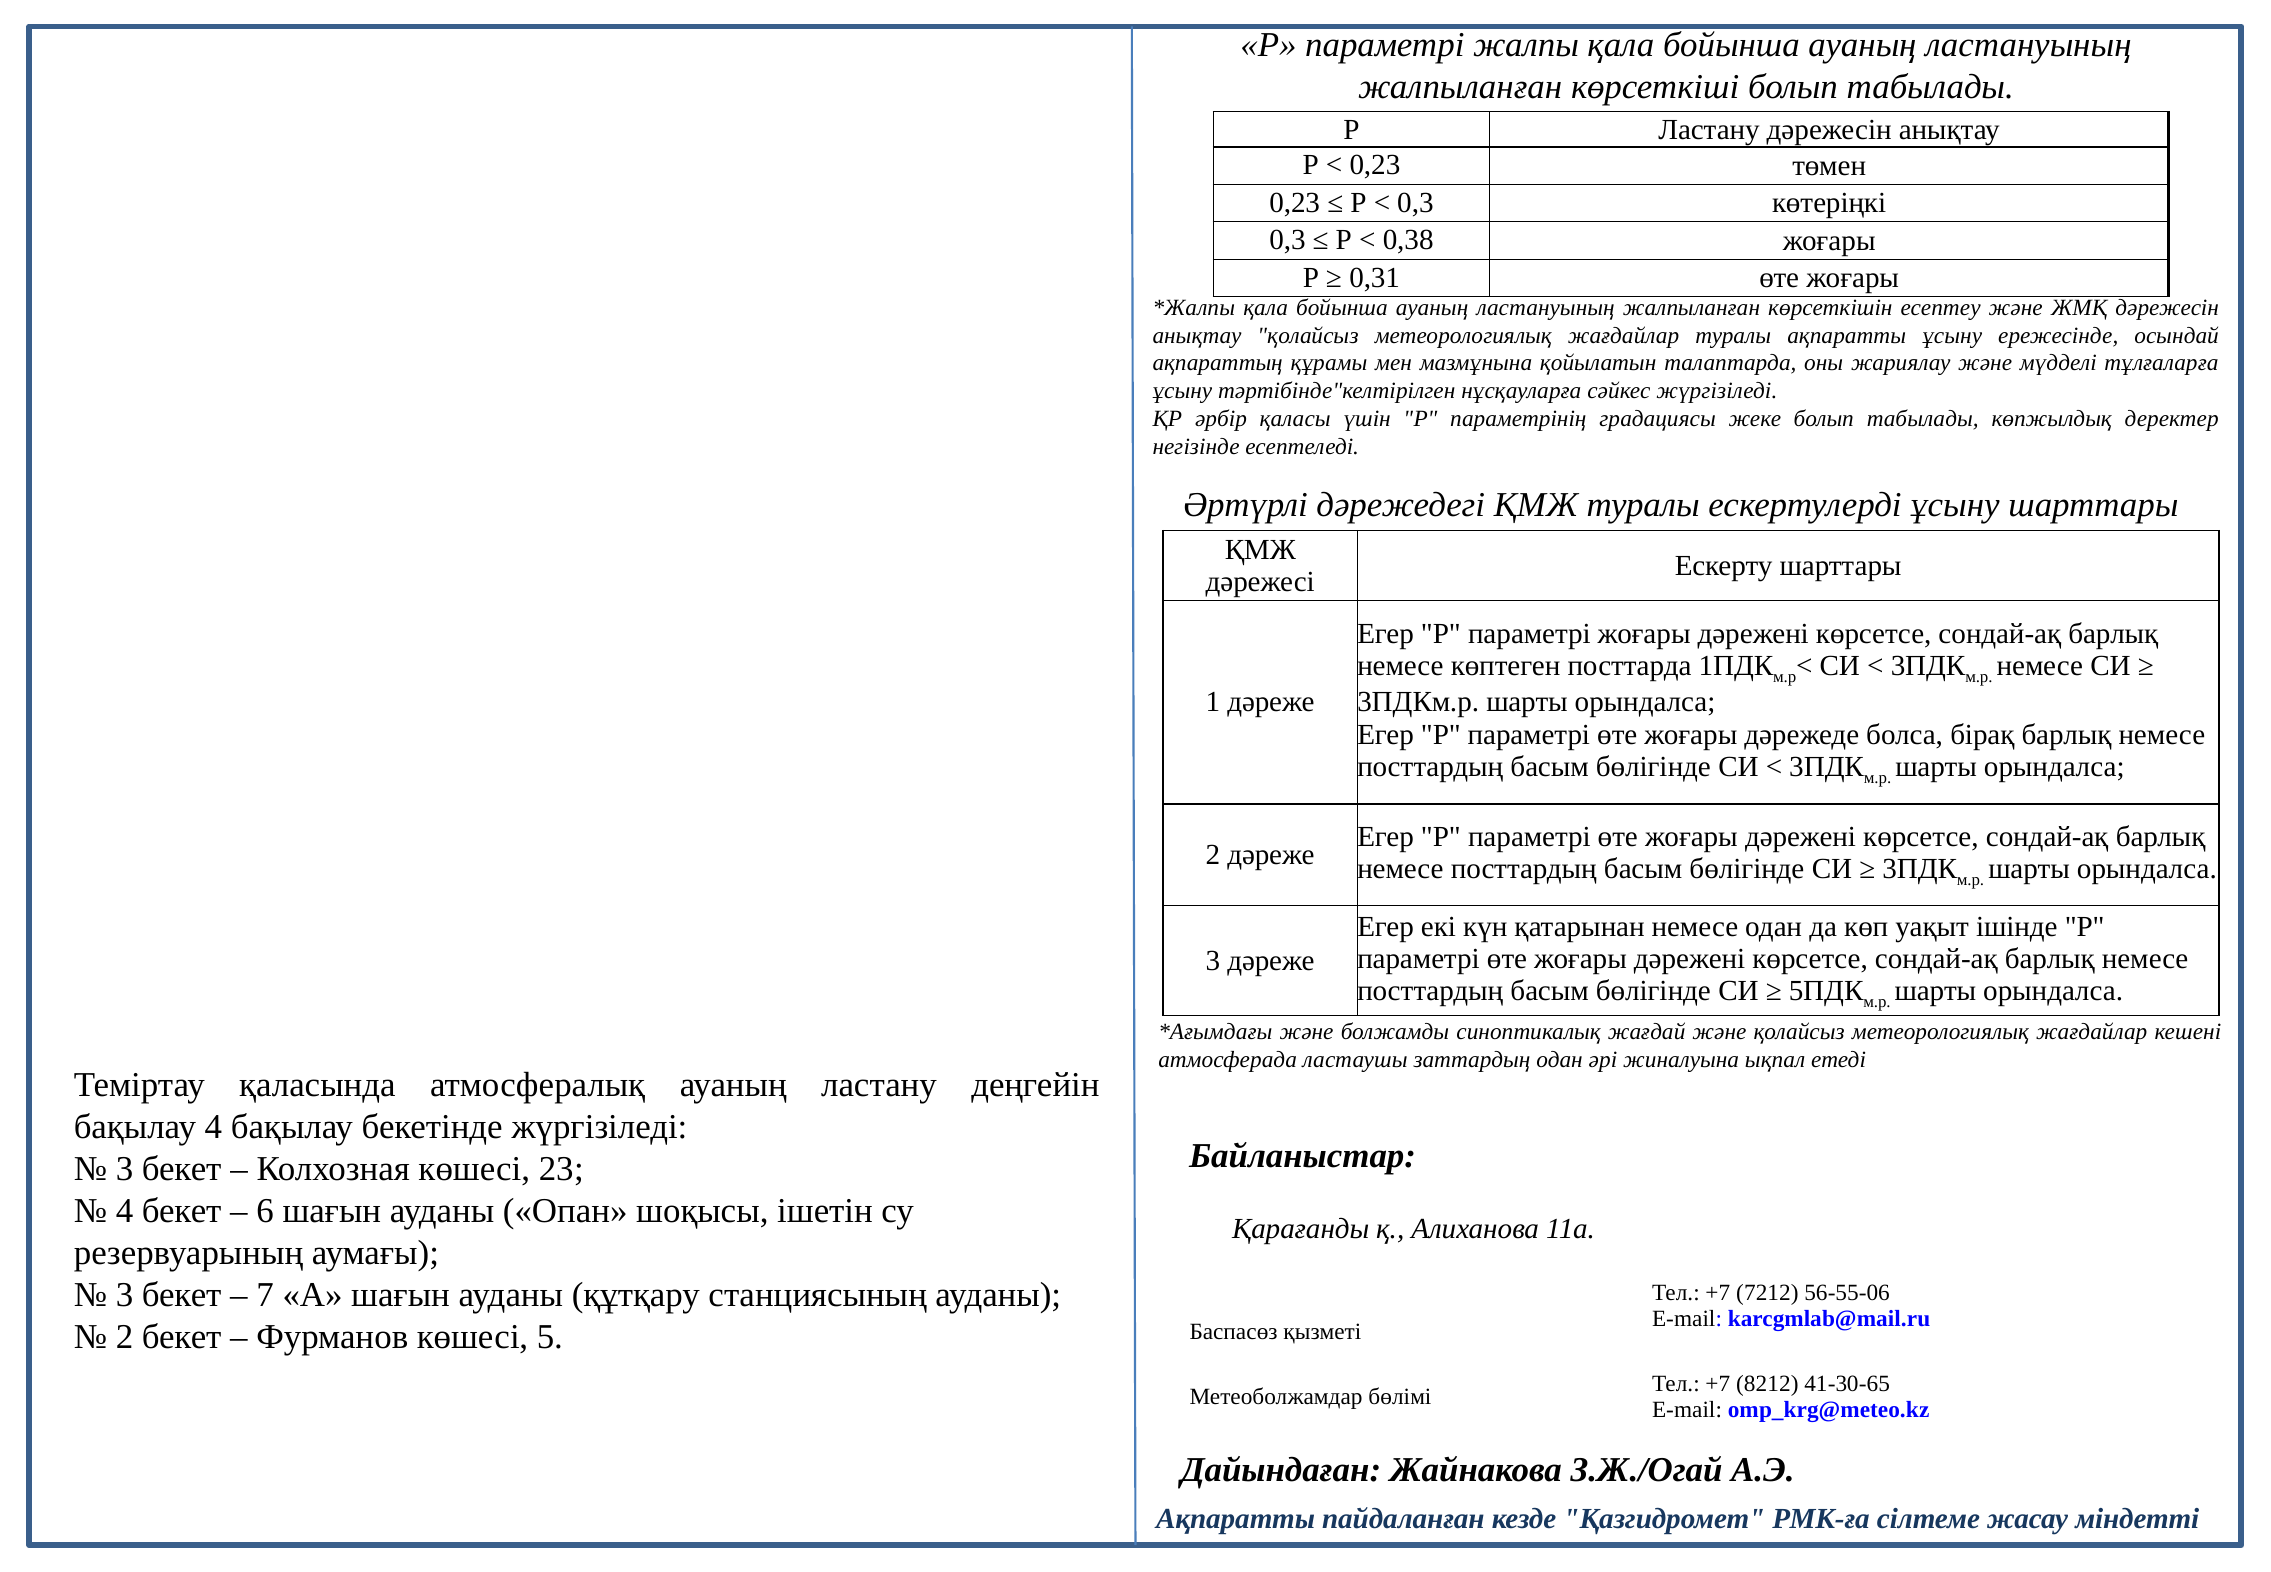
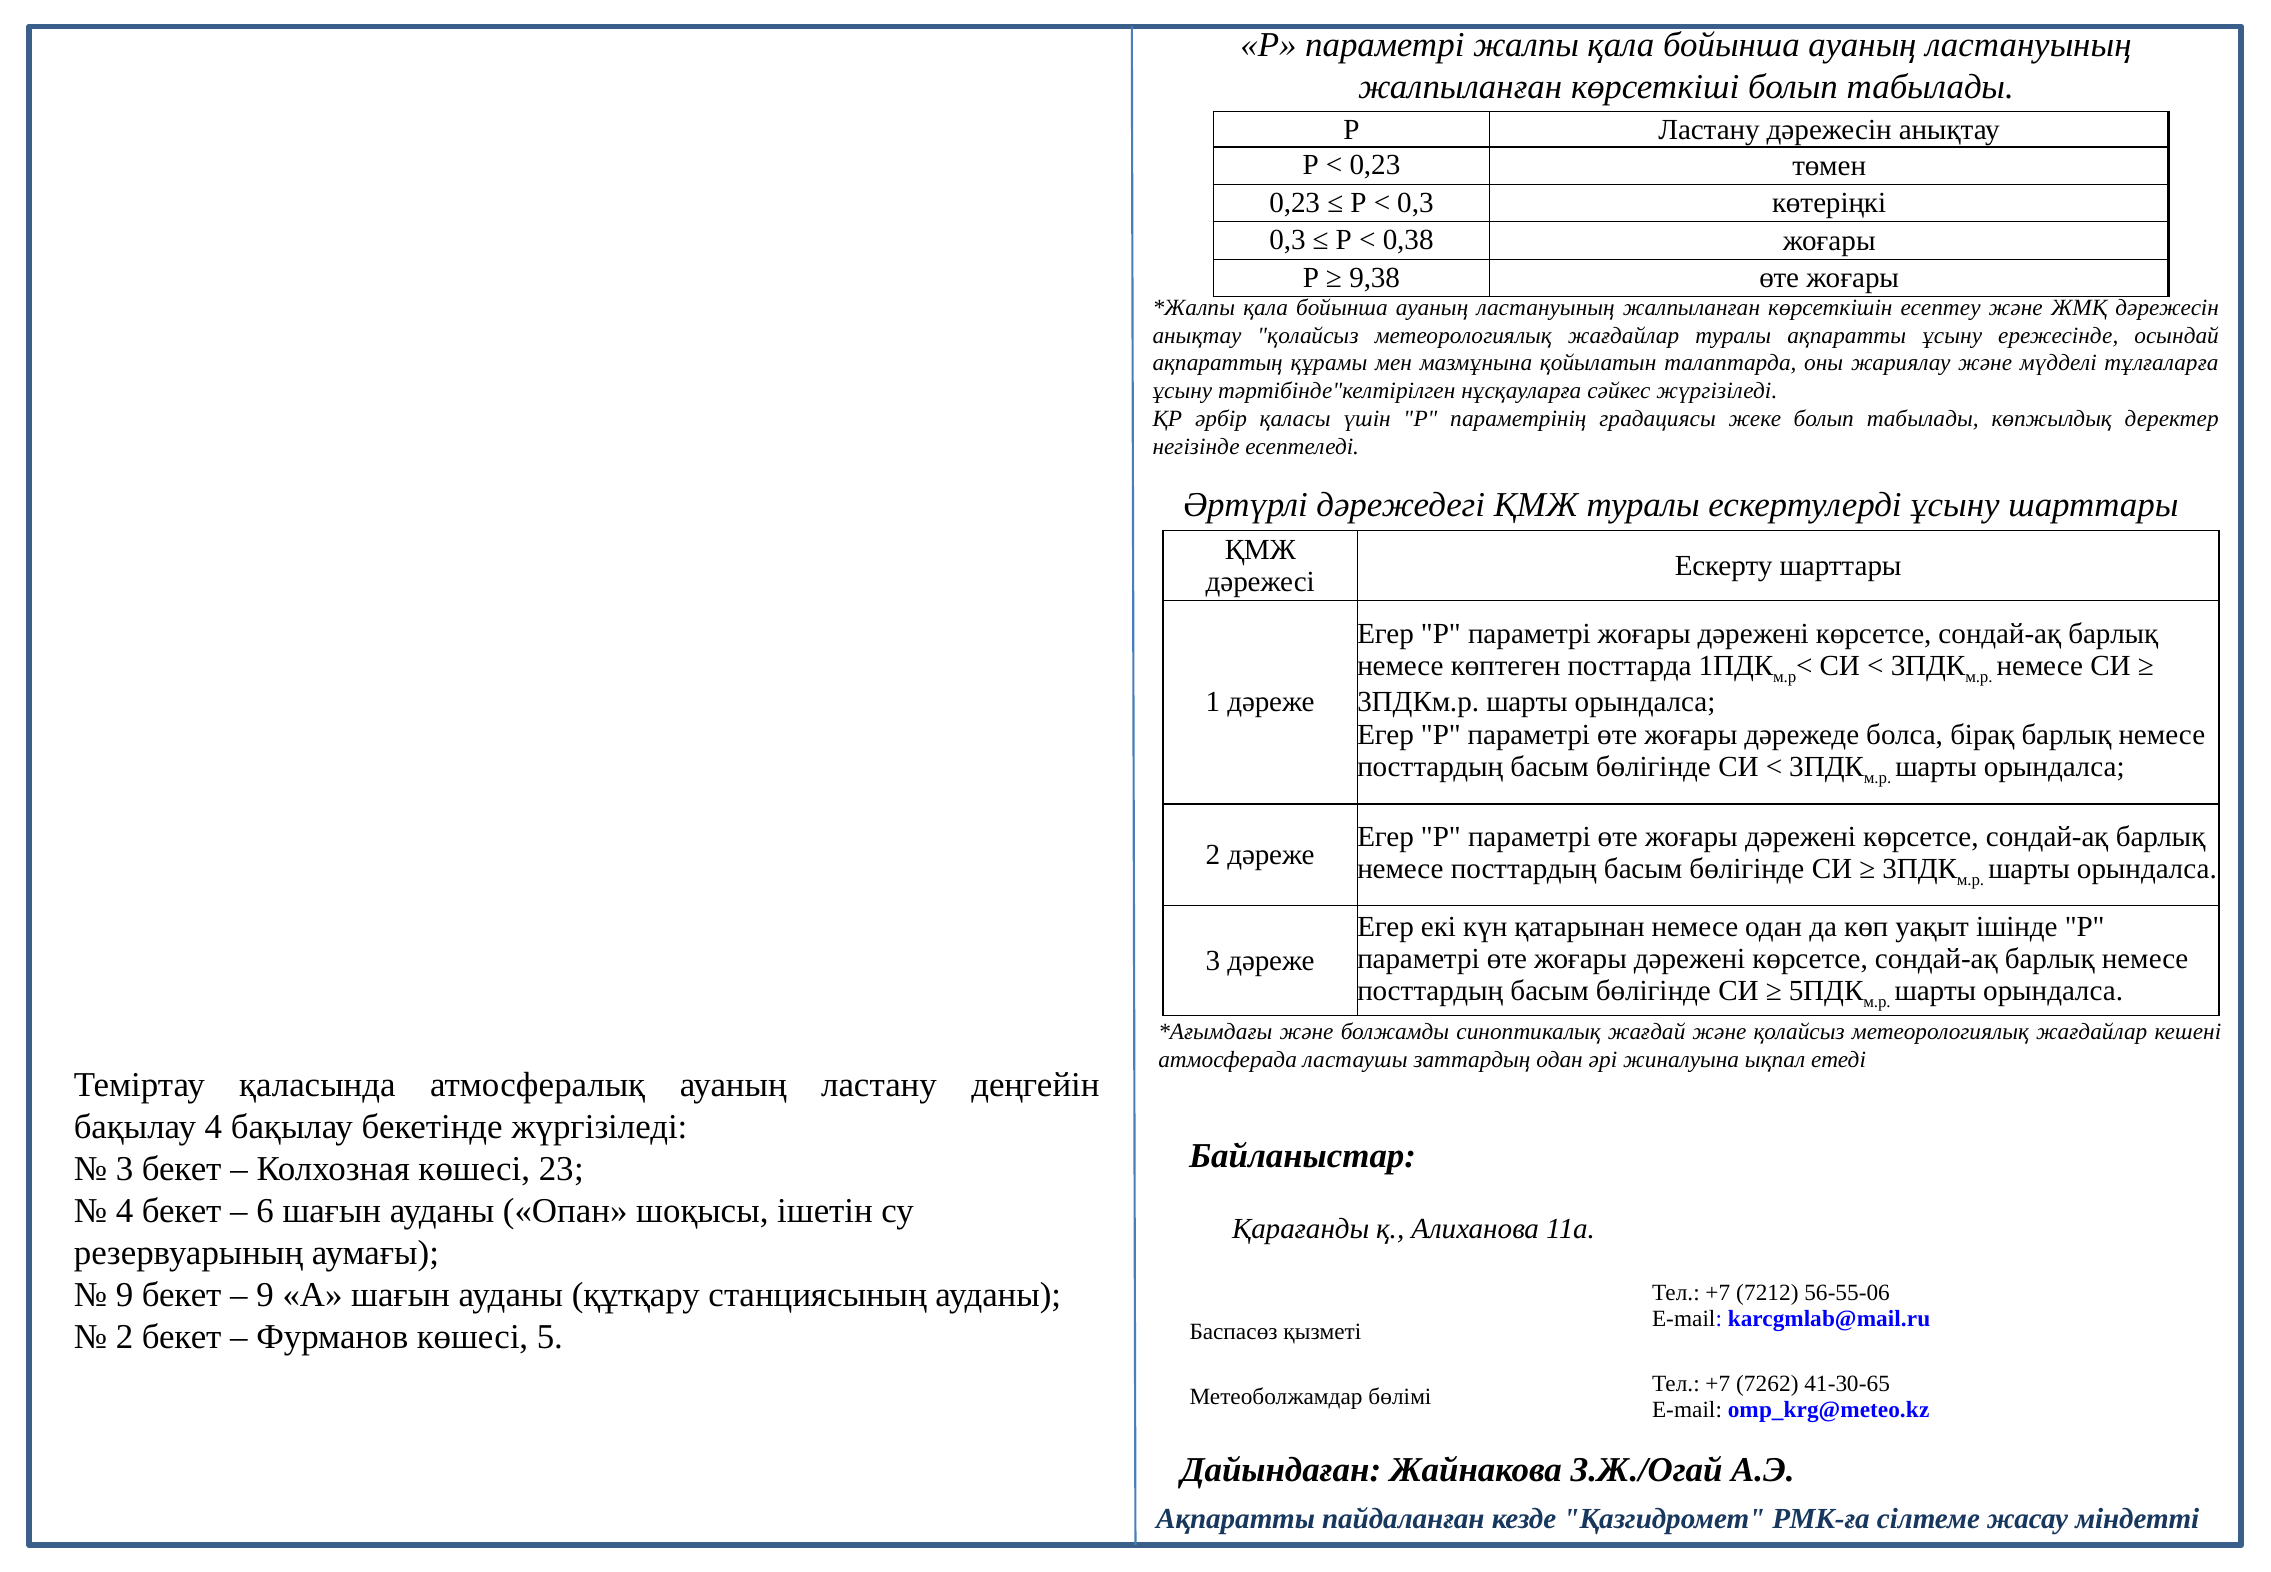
0,31: 0,31 -> 9,38
3 at (125, 1295): 3 -> 9
7 at (265, 1295): 7 -> 9
8212: 8212 -> 7262
